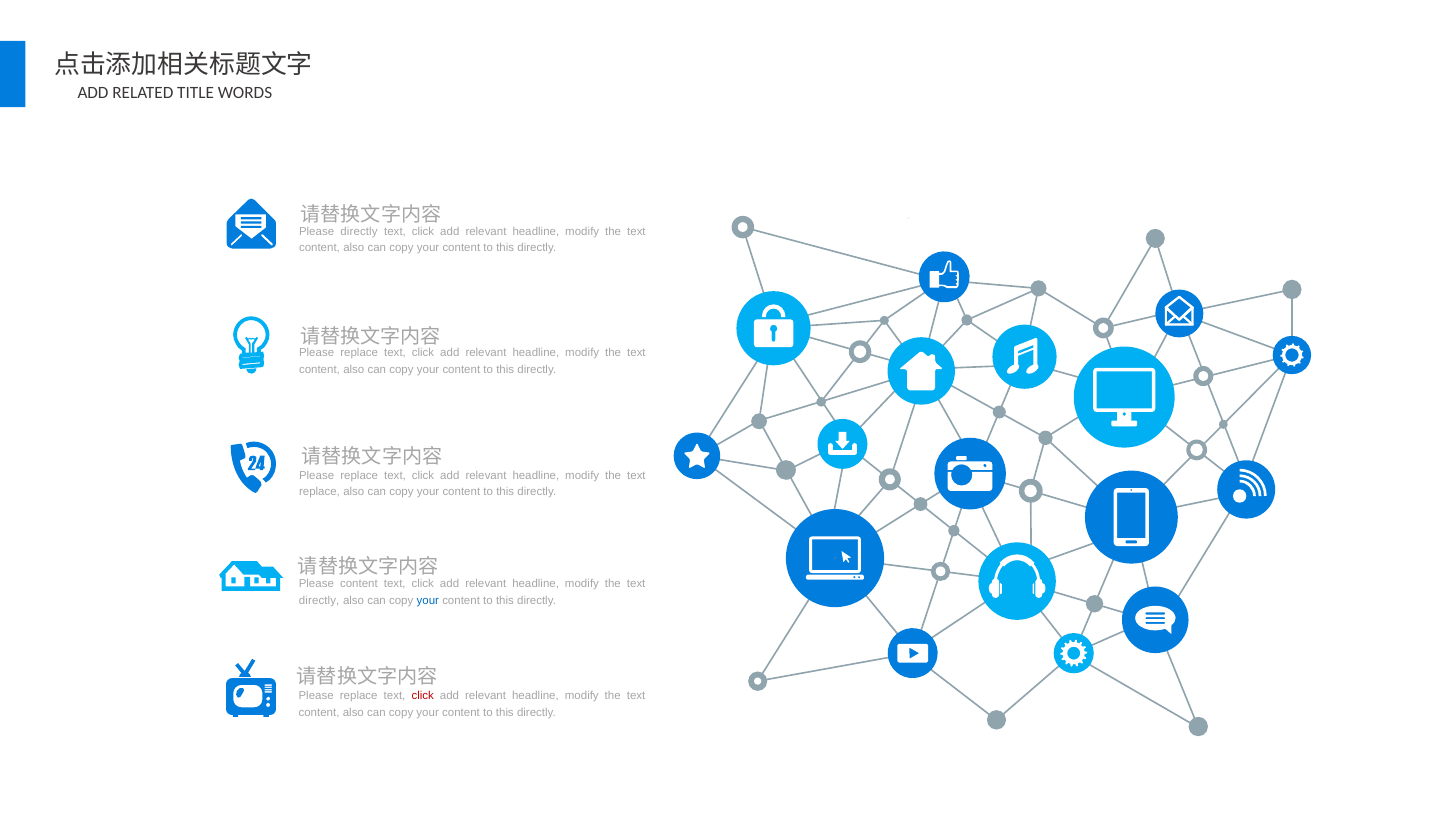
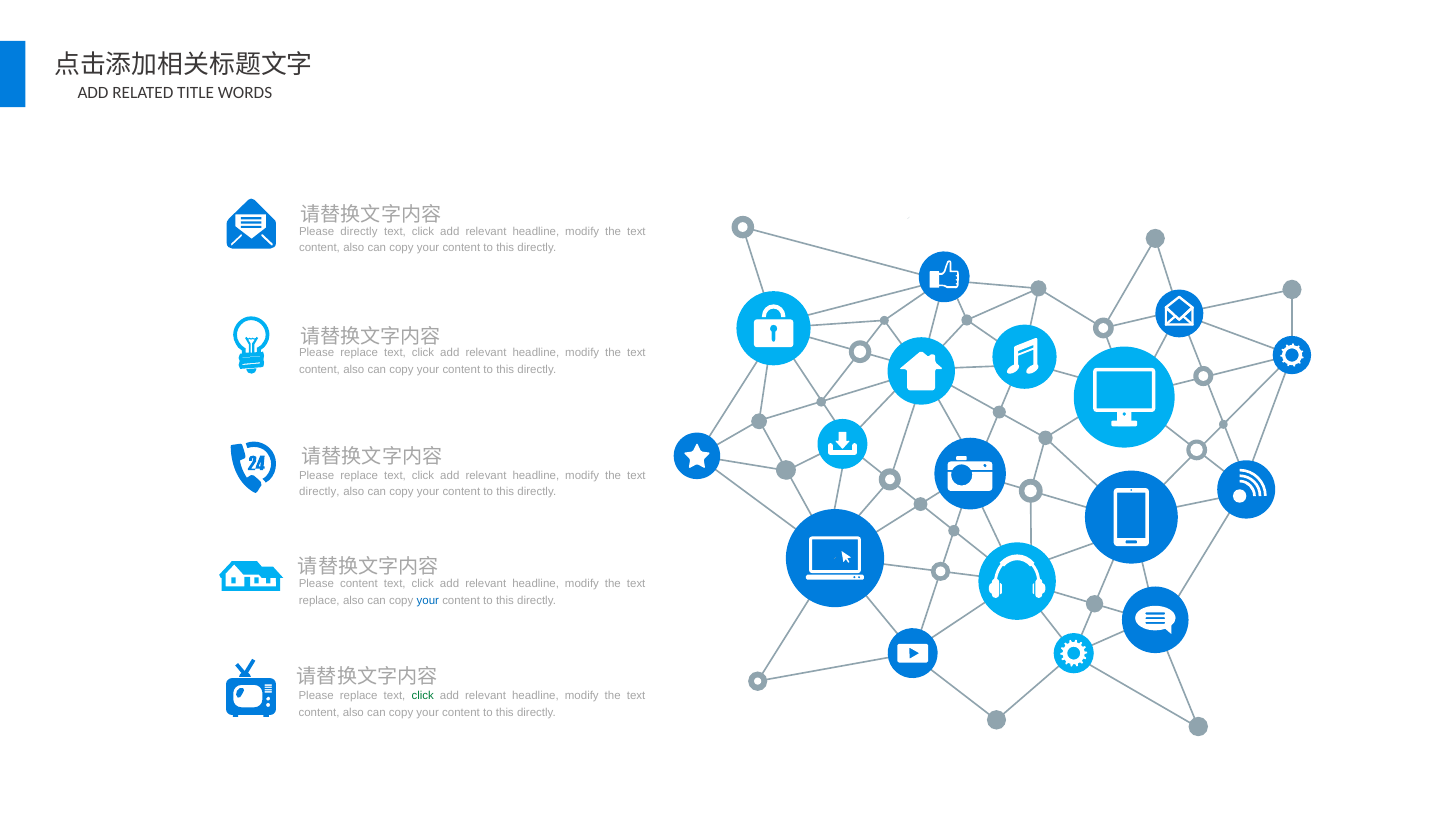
replace at (319, 492): replace -> directly
directly at (319, 600): directly -> replace
click at (423, 696) colour: red -> green
